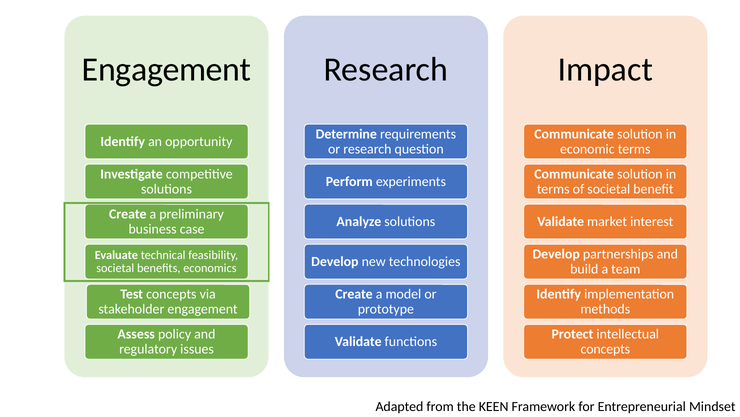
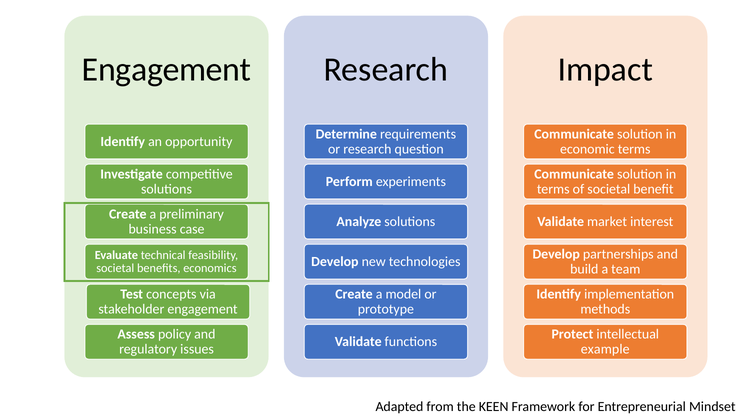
concepts at (605, 349): concepts -> example
